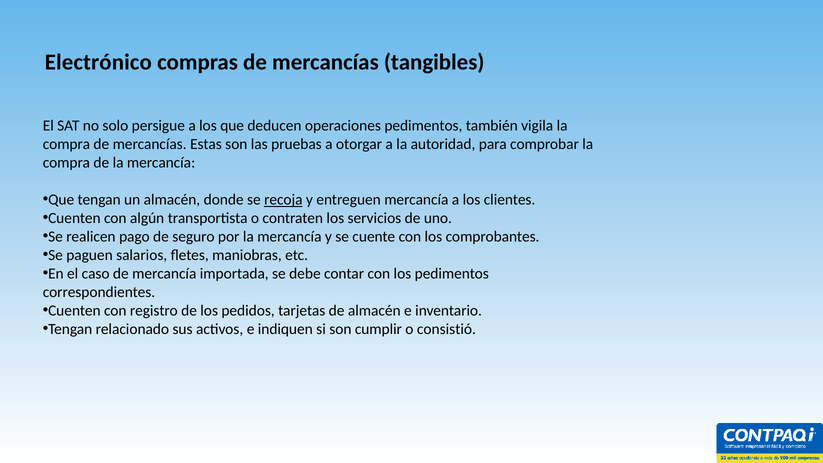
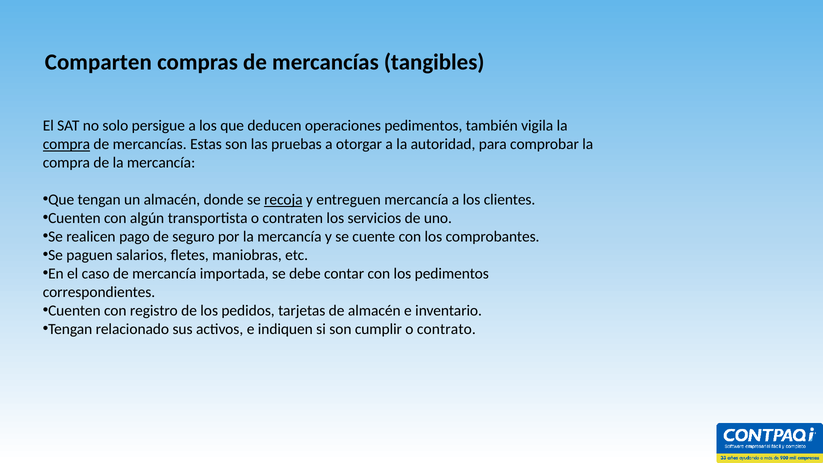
Electrónico: Electrónico -> Comparten
compra at (66, 144) underline: none -> present
consistió: consistió -> contrato
